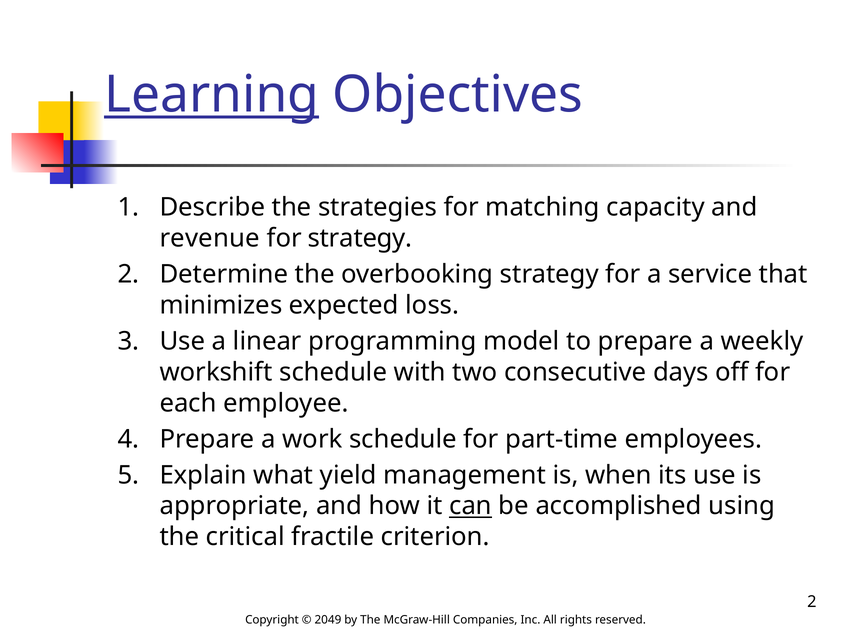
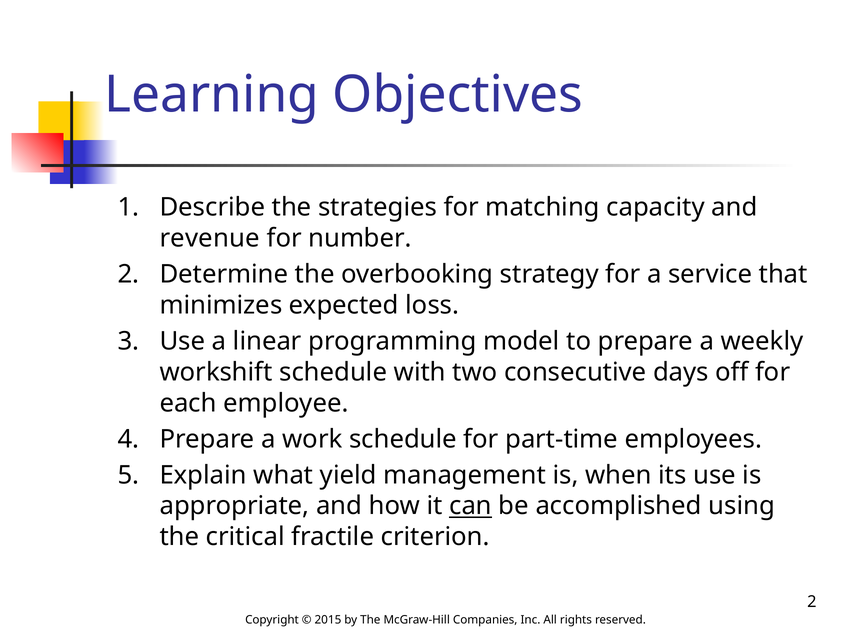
Learning underline: present -> none
for strategy: strategy -> number
2049: 2049 -> 2015
